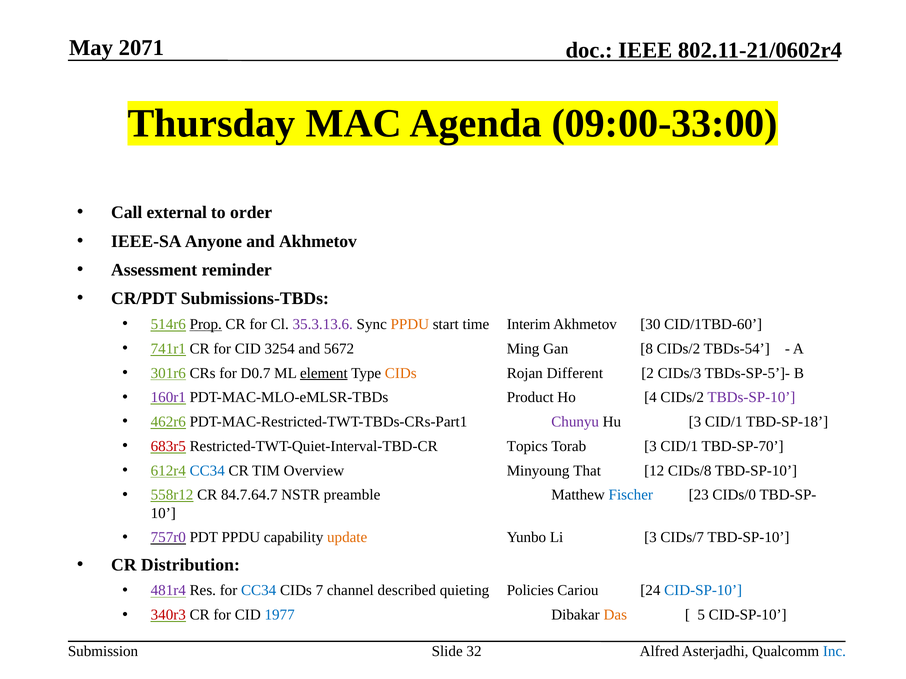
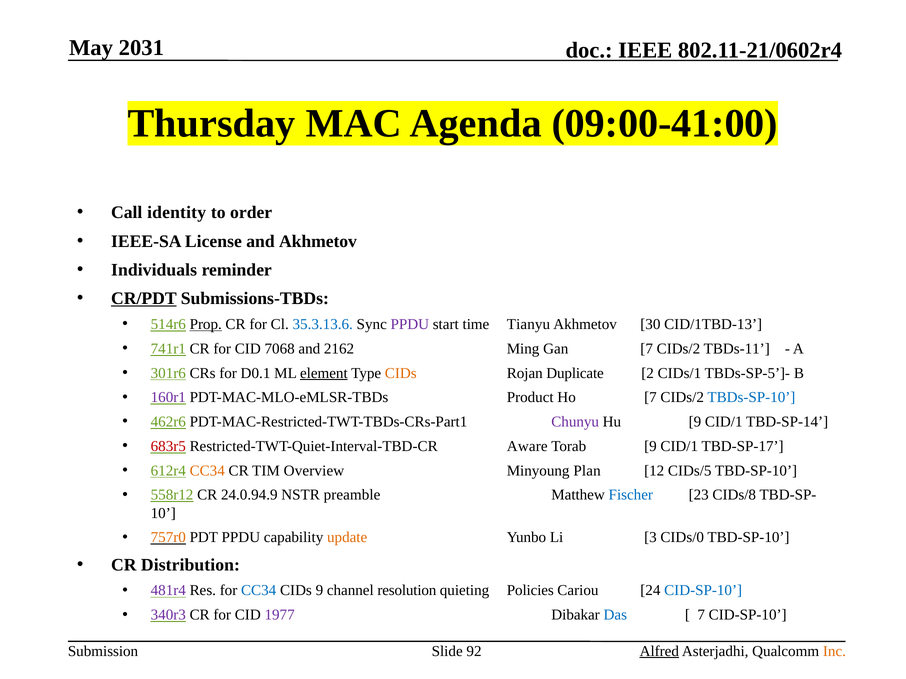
2071: 2071 -> 2031
09:00-33:00: 09:00-33:00 -> 09:00-41:00
external: external -> identity
Anyone: Anyone -> License
Assessment: Assessment -> Individuals
CR/PDT underline: none -> present
35.3.13.6 colour: purple -> blue
PPDU at (410, 325) colour: orange -> purple
Interim: Interim -> Tianyu
CID/1TBD-60: CID/1TBD-60 -> CID/1TBD-13
3254: 3254 -> 7068
5672: 5672 -> 2162
Gan 8: 8 -> 7
TBDs-54: TBDs-54 -> TBDs-11
D0.7: D0.7 -> D0.1
Different: Different -> Duplicate
CIDs/3: CIDs/3 -> CIDs/1
Ho 4: 4 -> 7
TBDs-SP-10 colour: purple -> blue
Hu 3: 3 -> 9
TBD-SP-18: TBD-SP-18 -> TBD-SP-14
Topics: Topics -> Aware
Torab 3: 3 -> 9
TBD-SP-70: TBD-SP-70 -> TBD-SP-17
CC34 at (207, 471) colour: blue -> orange
That: That -> Plan
CIDs/8: CIDs/8 -> CIDs/5
84.7.64.7: 84.7.64.7 -> 24.0.94.9
CIDs/0: CIDs/0 -> CIDs/8
757r0 colour: purple -> orange
CIDs/7: CIDs/7 -> CIDs/0
CIDs 7: 7 -> 9
described: described -> resolution
340r3 colour: red -> purple
1977 colour: blue -> purple
Das colour: orange -> blue
5 at (701, 615): 5 -> 7
32: 32 -> 92
Alfred underline: none -> present
Inc colour: blue -> orange
